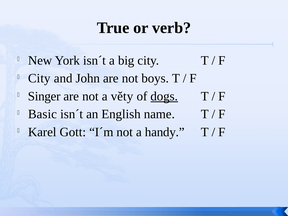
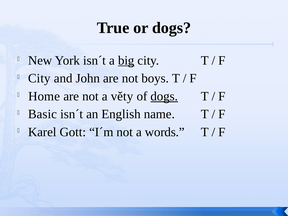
or verb: verb -> dogs
big underline: none -> present
Singer: Singer -> Home
handy: handy -> words
